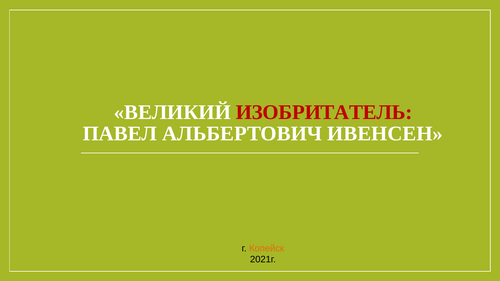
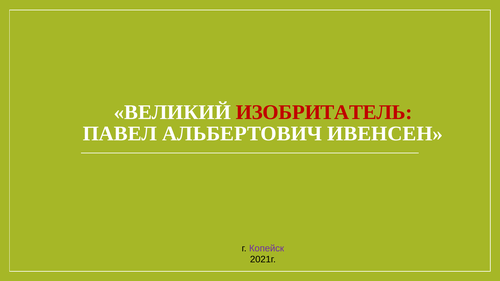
Копейск colour: orange -> purple
